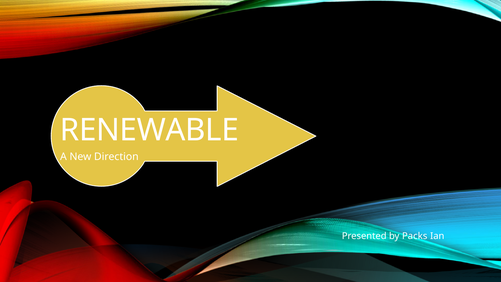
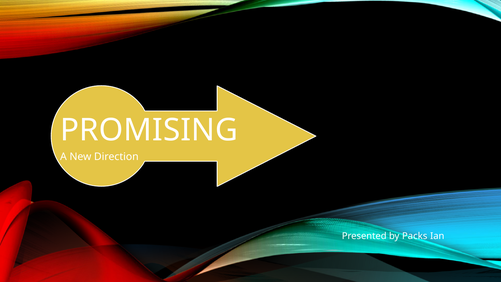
RENEWABLE: RENEWABLE -> PROMISING
